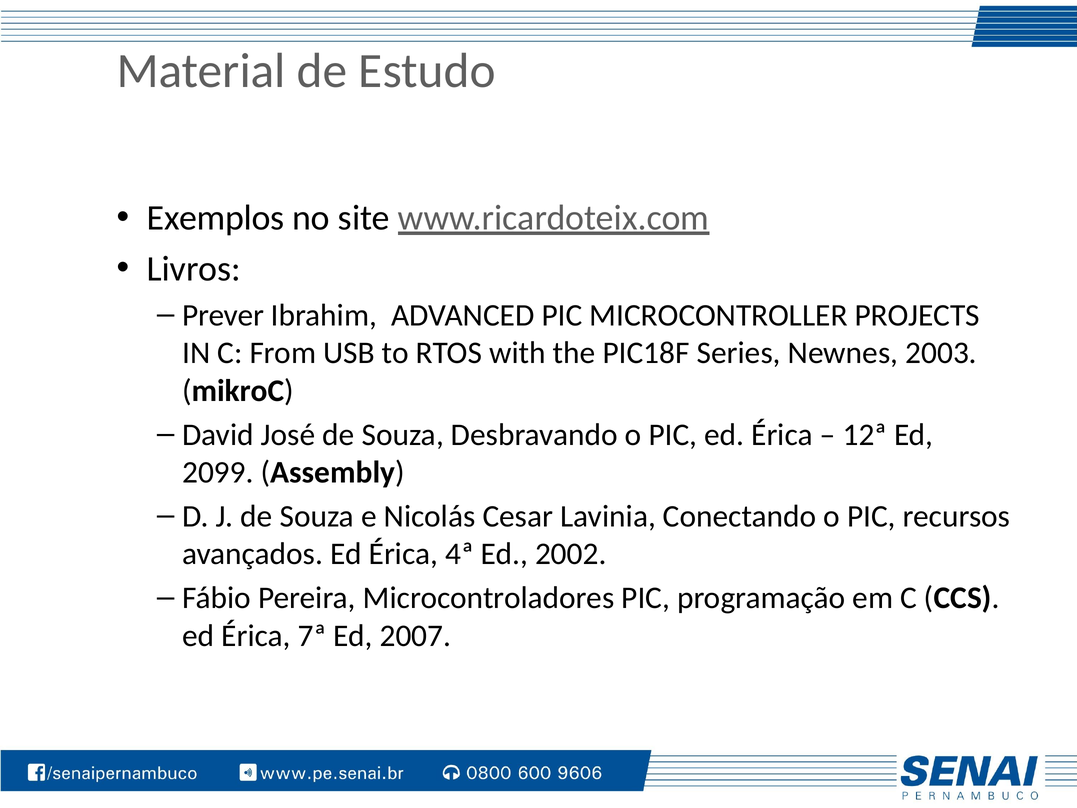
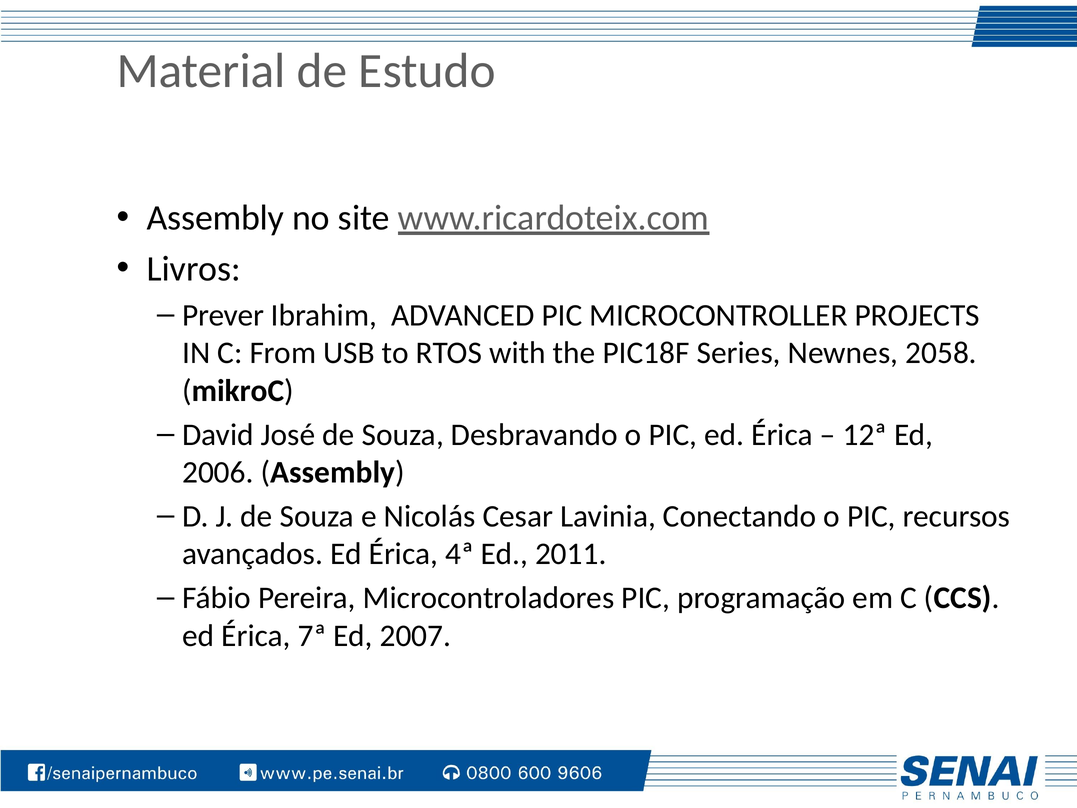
Exemplos at (216, 218): Exemplos -> Assembly
2003: 2003 -> 2058
2099: 2099 -> 2006
2002: 2002 -> 2011
